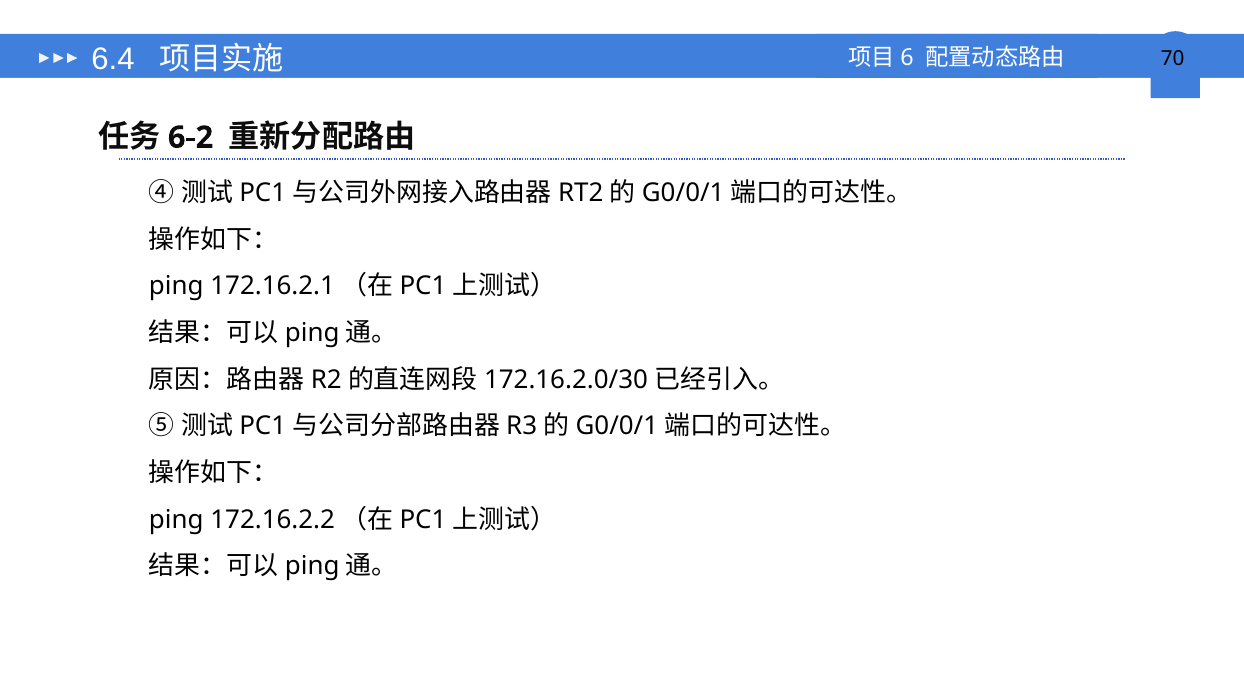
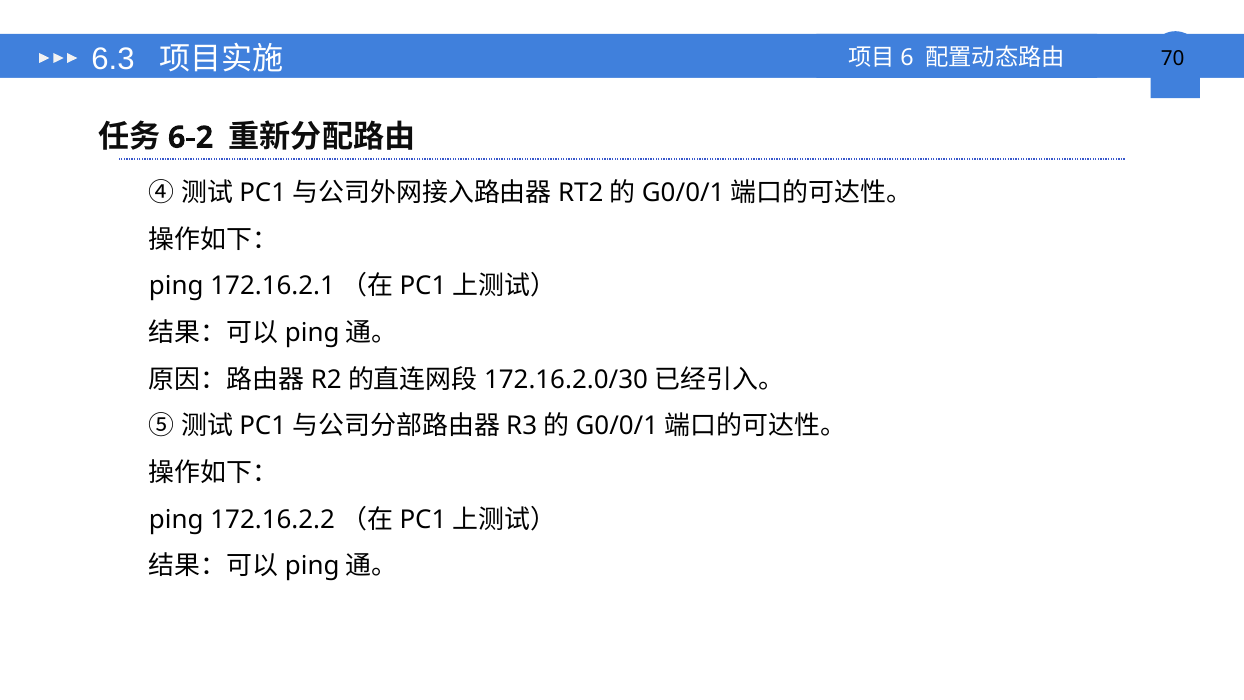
6.4: 6.4 -> 6.3
